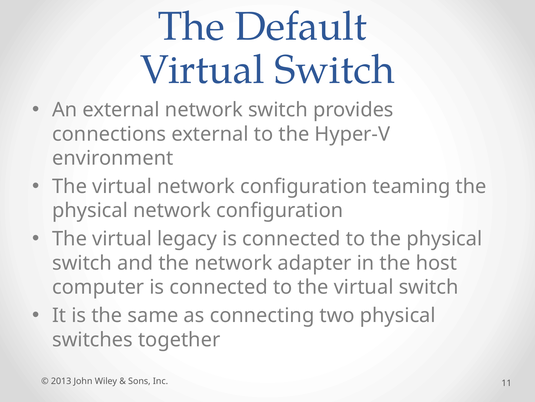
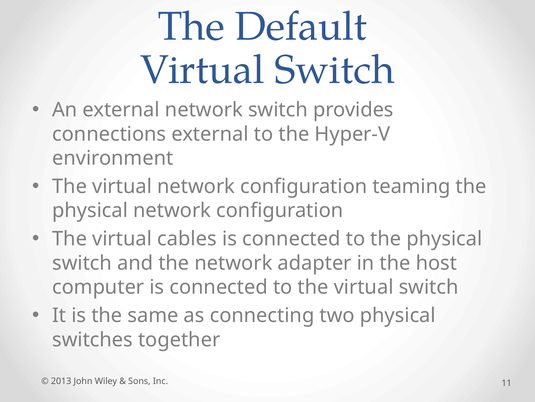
legacy: legacy -> cables
